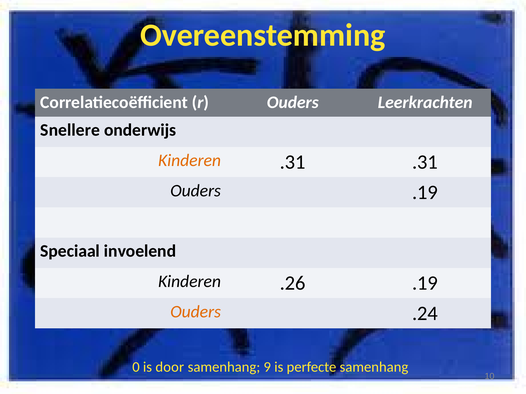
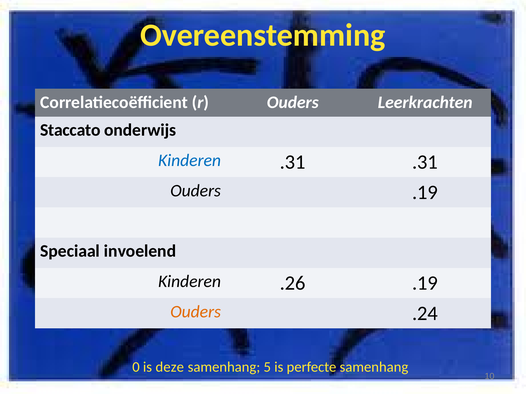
Snellere: Snellere -> Staccato
Kinderen at (190, 161) colour: orange -> blue
door: door -> deze
9: 9 -> 5
